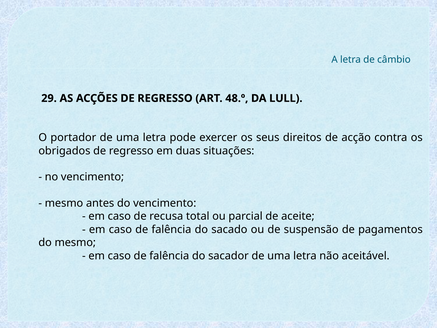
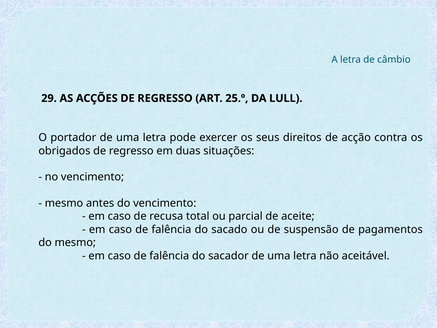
48.º: 48.º -> 25.º
